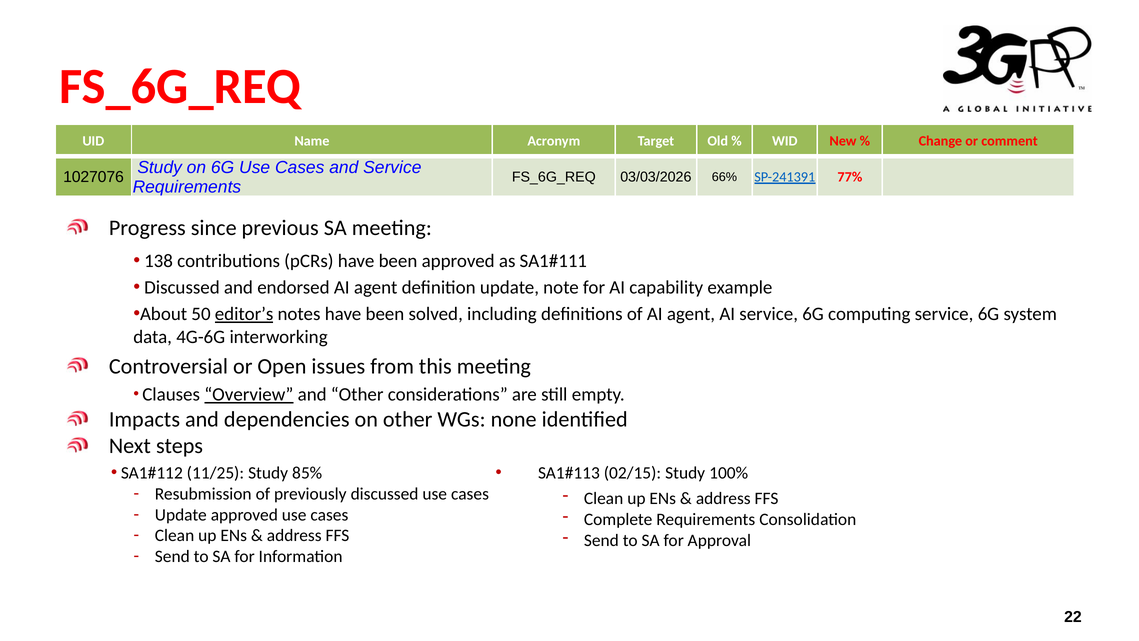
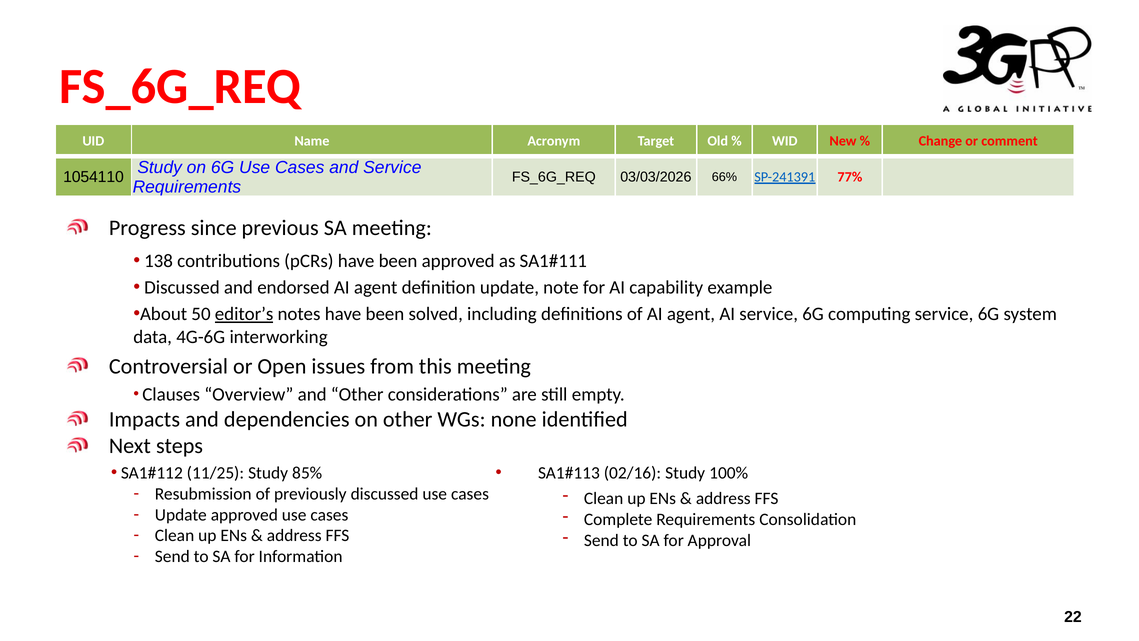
1027076: 1027076 -> 1054110
Overview underline: present -> none
02/15: 02/15 -> 02/16
